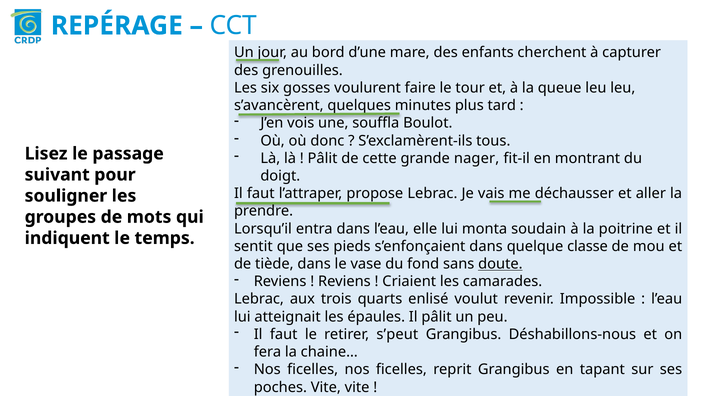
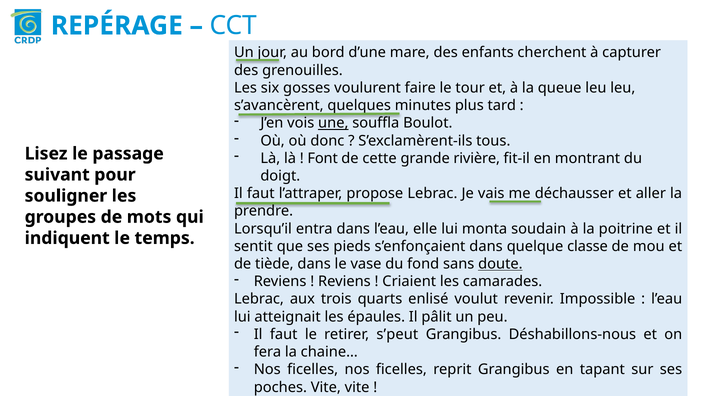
une underline: none -> present
Pâlit at (323, 158): Pâlit -> Font
nager: nager -> rivière
